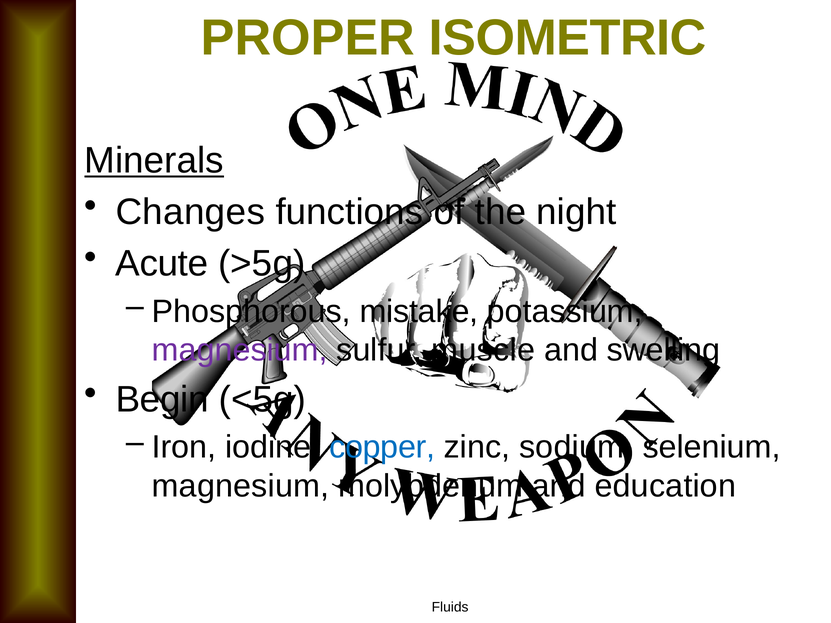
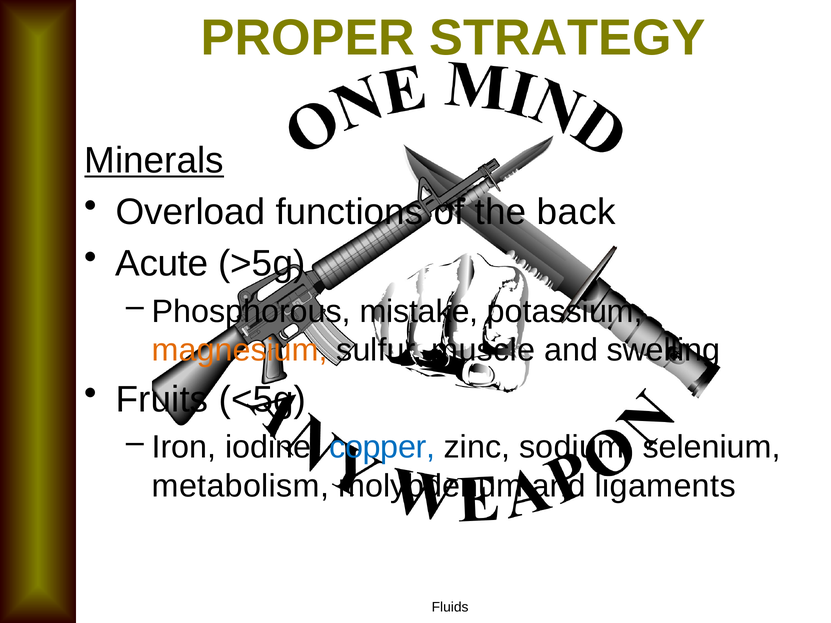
ISOMETRIC: ISOMETRIC -> STRATEGY
Changes: Changes -> Overload
night: night -> back
magnesium at (240, 350) colour: purple -> orange
Begin: Begin -> Fruits
magnesium at (241, 486): magnesium -> metabolism
education: education -> ligaments
